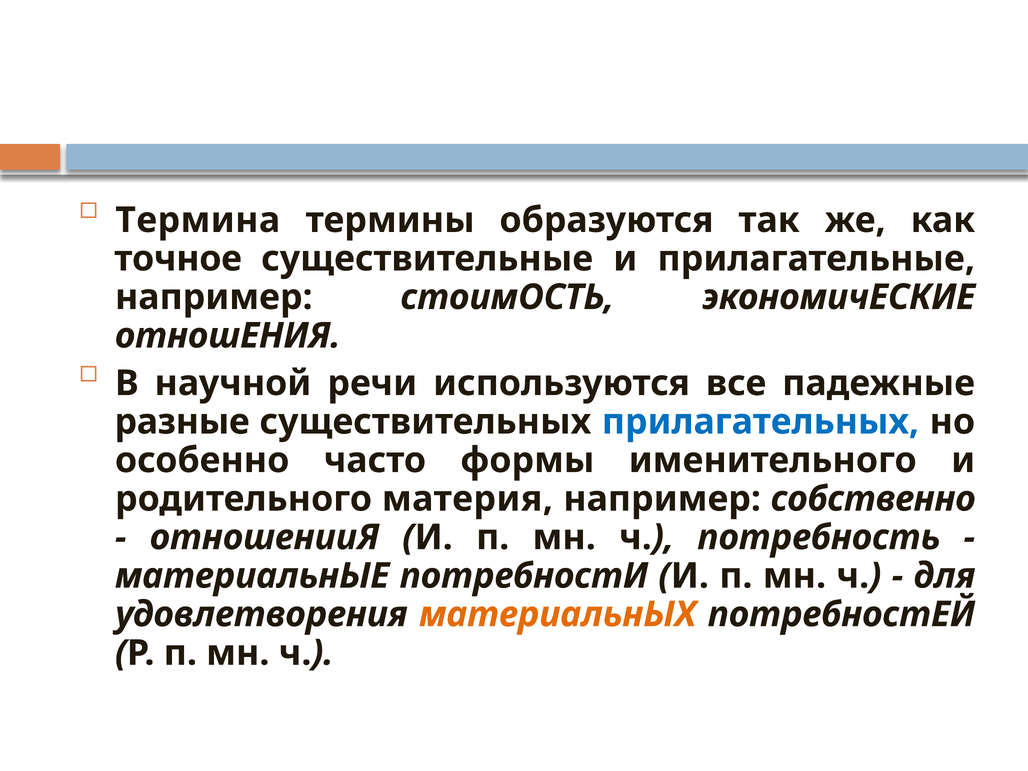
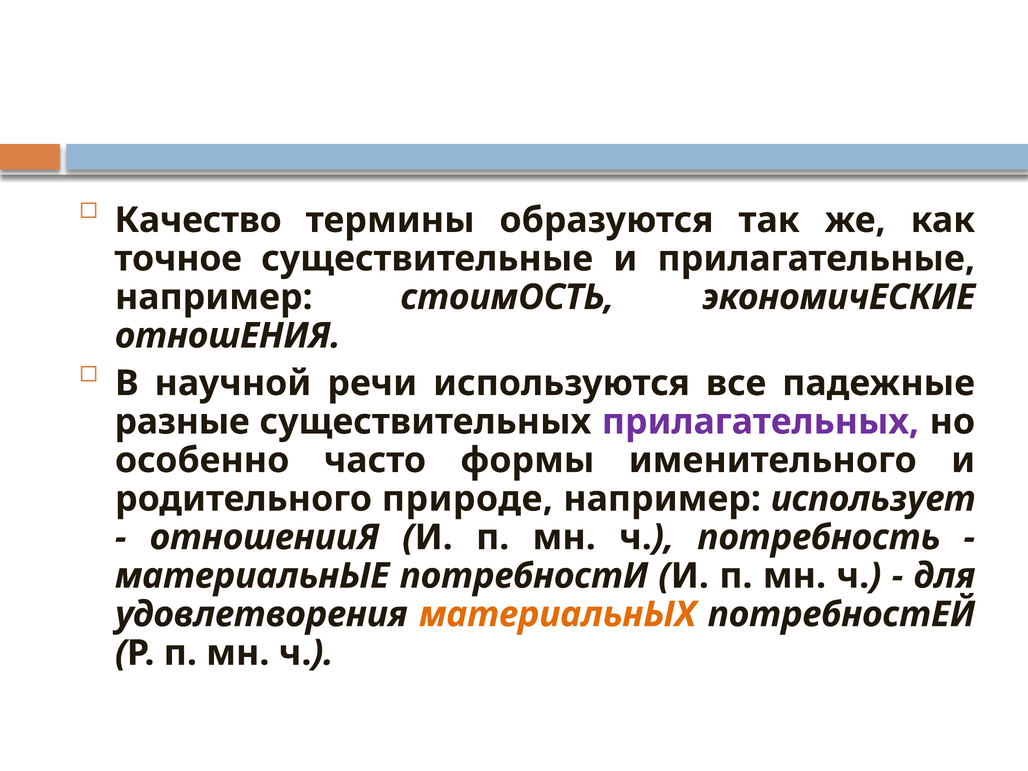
Термина: Термина -> Качество
прилагательных colour: blue -> purple
материя: материя -> природе
собственно: собственно -> использует
